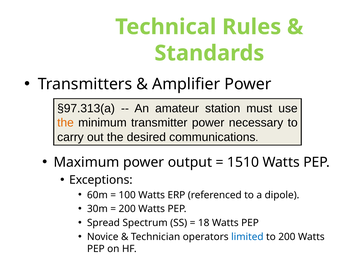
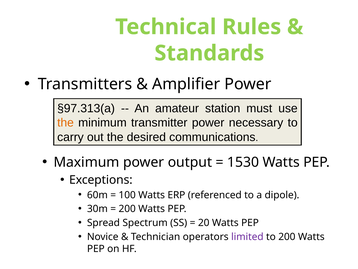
1510: 1510 -> 1530
18: 18 -> 20
limited colour: blue -> purple
